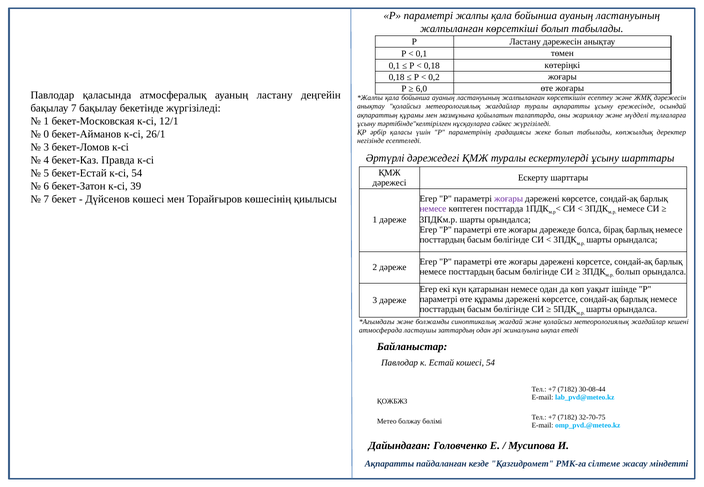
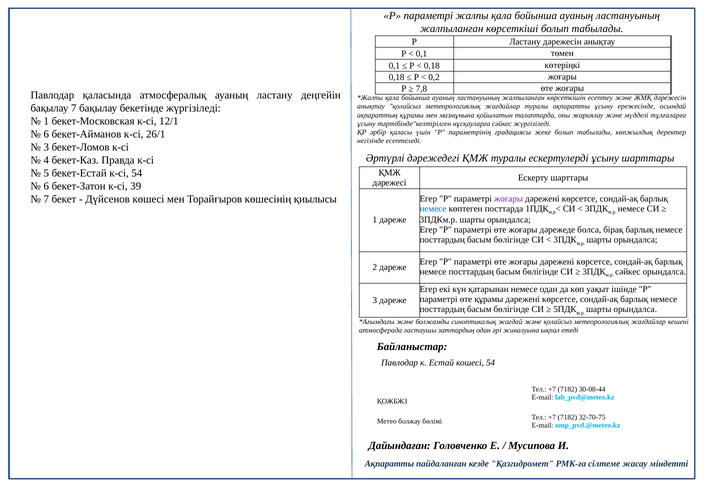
6,0: 6,0 -> 7,8
0 at (46, 134): 0 -> 6
немесе at (433, 209) colour: purple -> blue
болып at (628, 272): болып -> сәйкес
